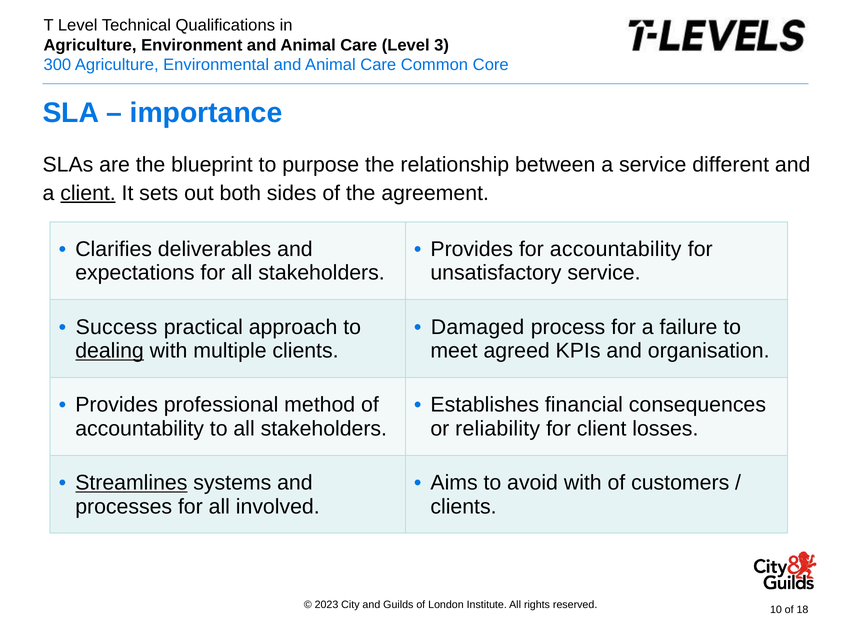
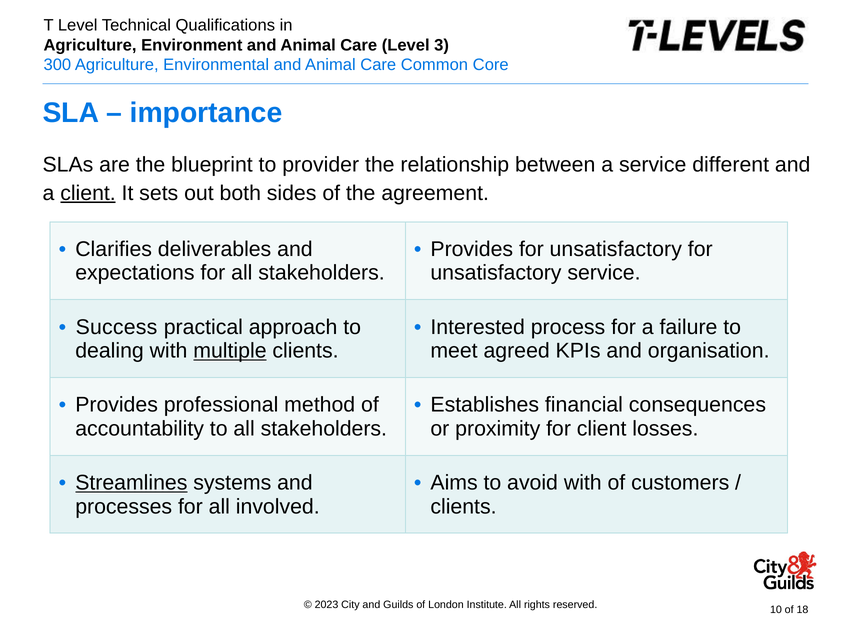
purpose: purpose -> provider
Provides for accountability: accountability -> unsatisfactory
Damaged: Damaged -> Interested
dealing underline: present -> none
multiple underline: none -> present
reliability: reliability -> proximity
